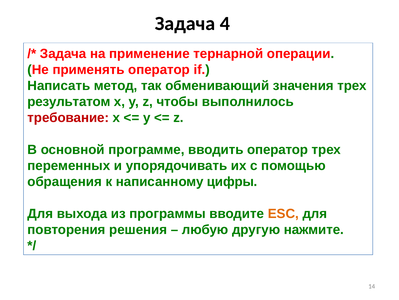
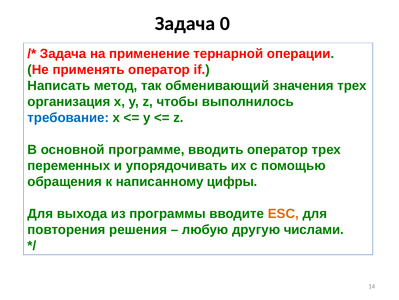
4: 4 -> 0
результатом: результатом -> организация
требование colour: red -> blue
нажмите: нажмите -> числами
